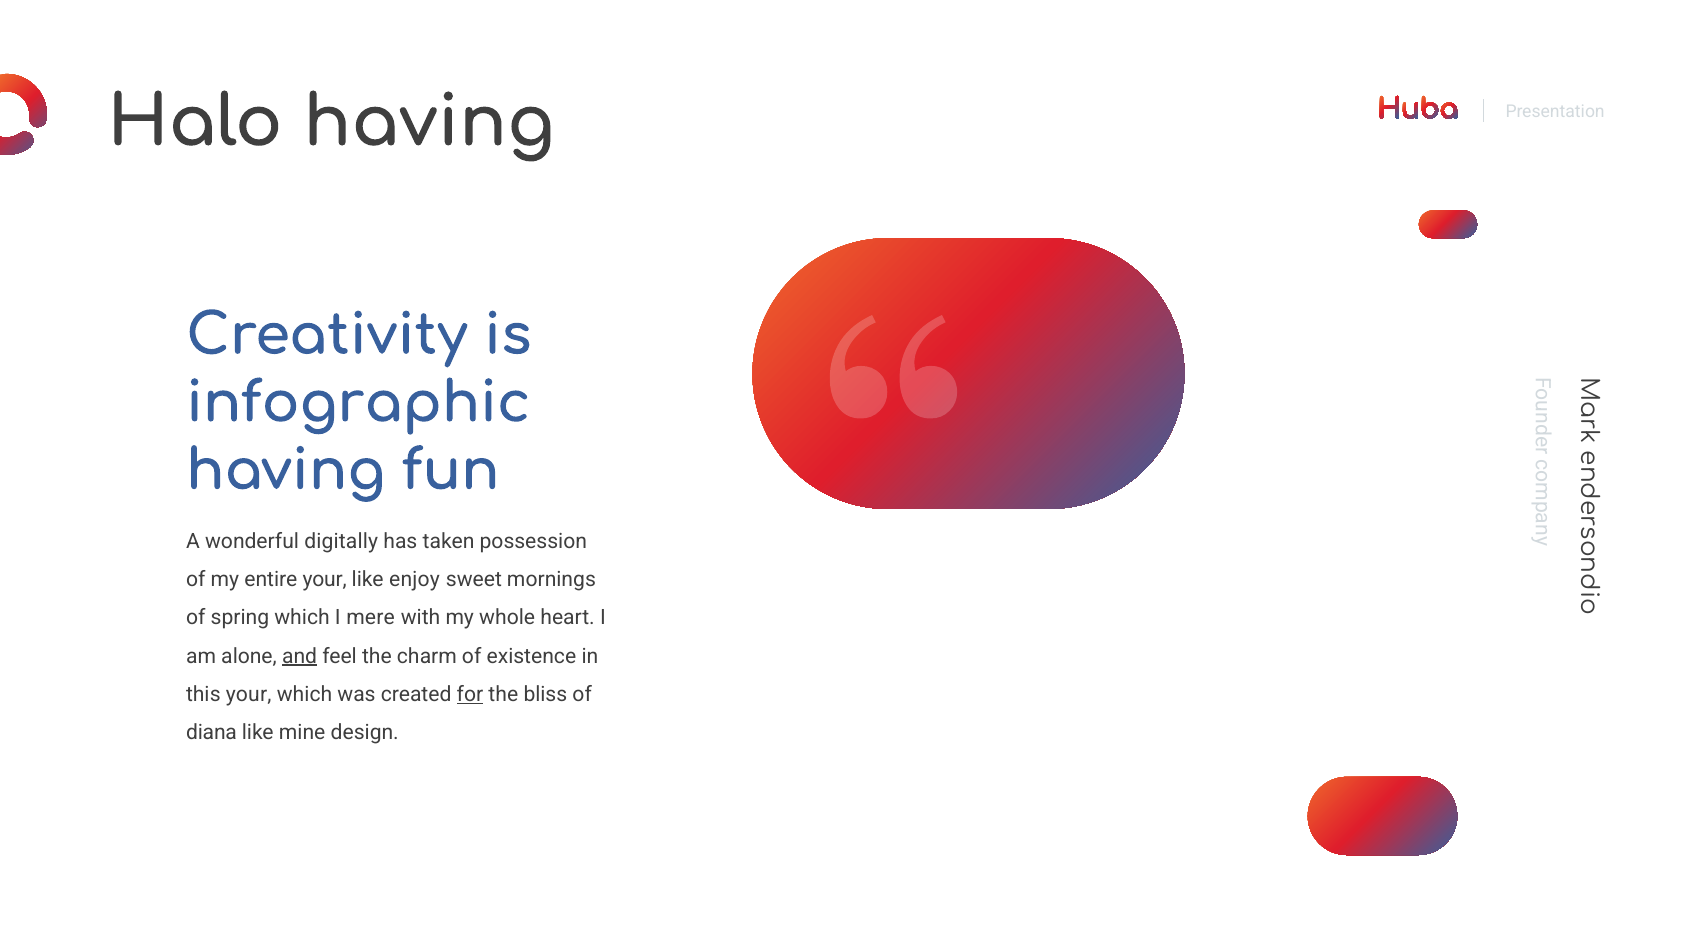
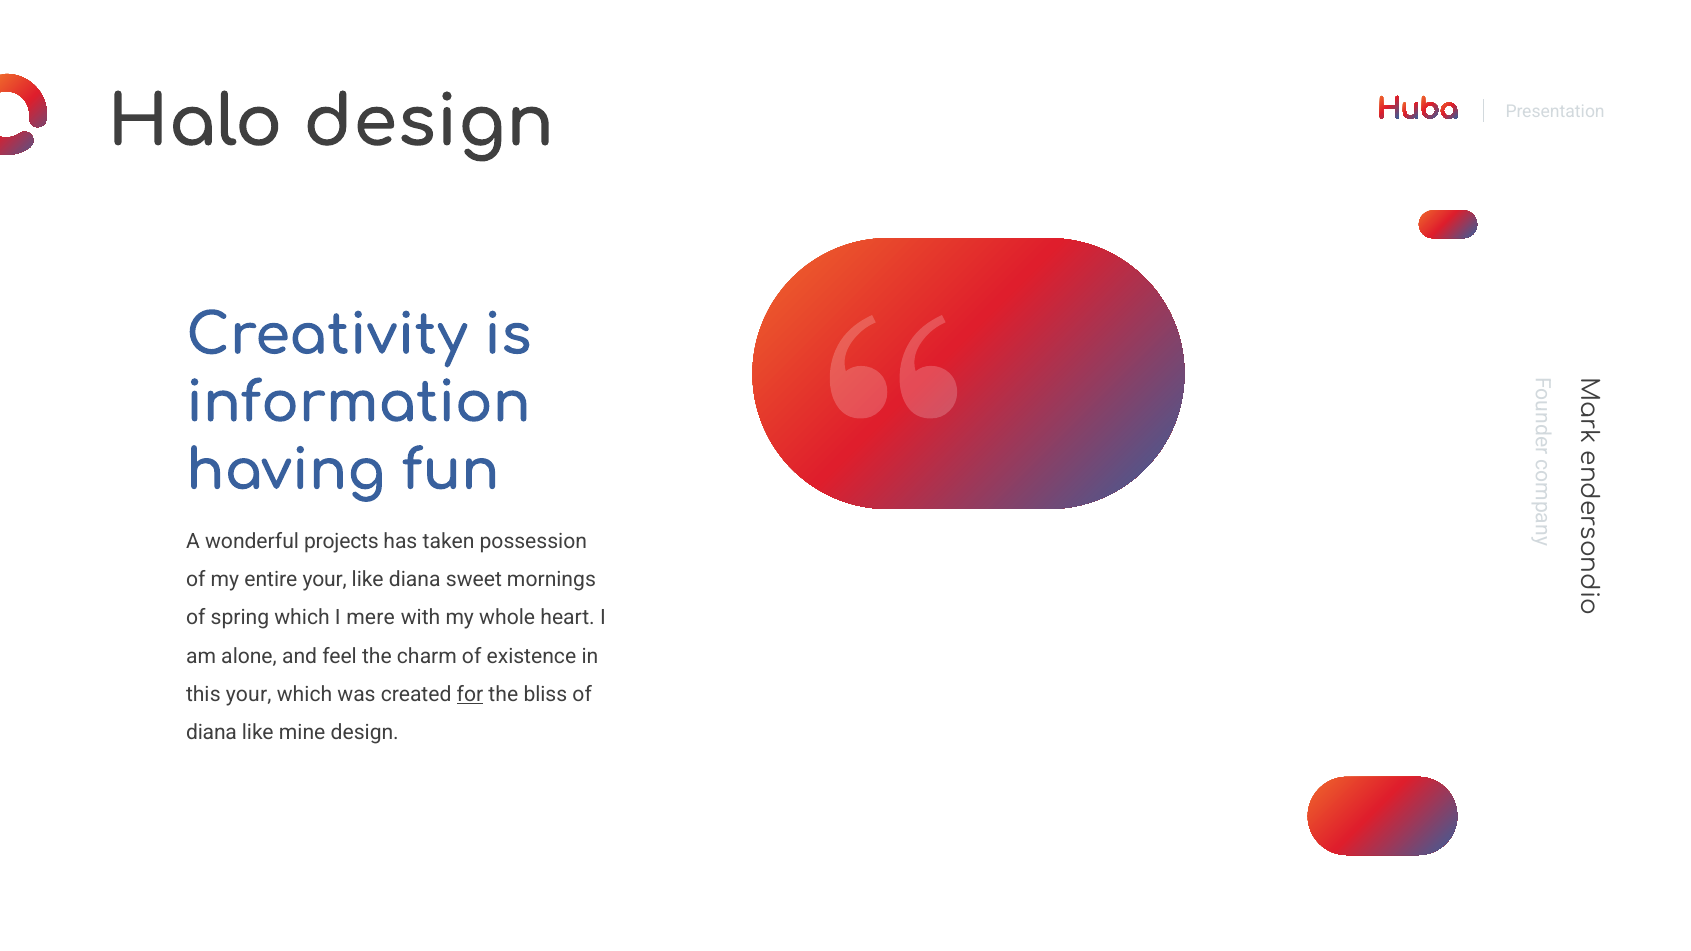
Halo having: having -> design
infographic: infographic -> information
digitally: digitally -> projects
like enjoy: enjoy -> diana
and underline: present -> none
